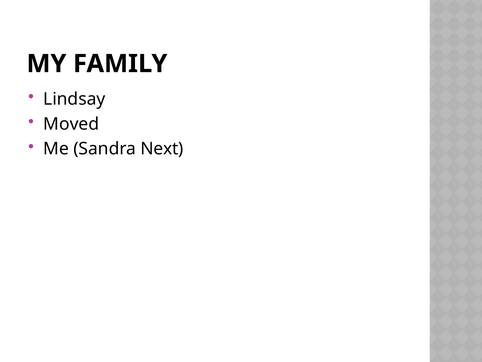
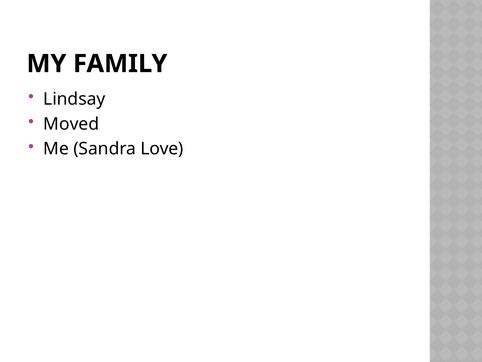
Next: Next -> Love
